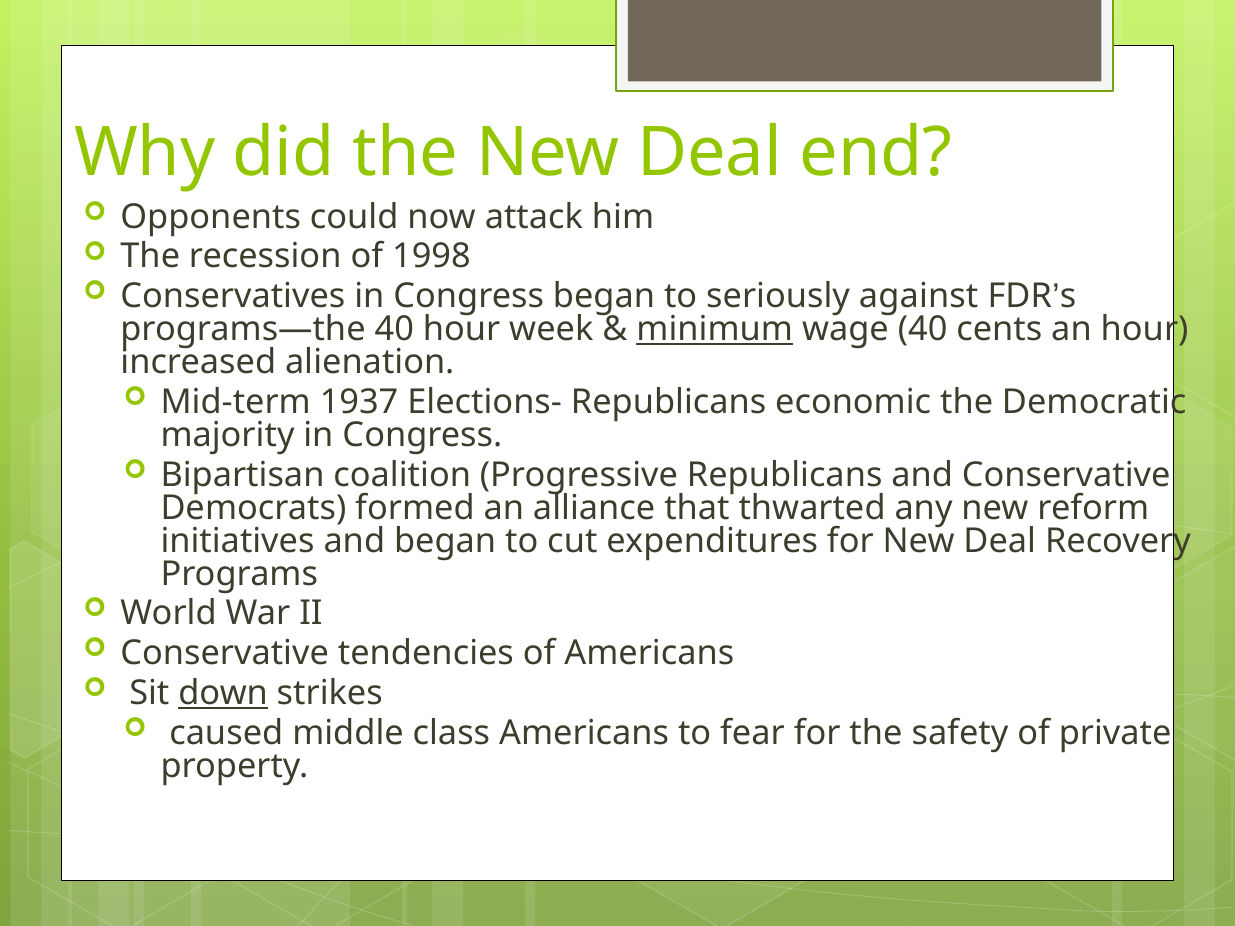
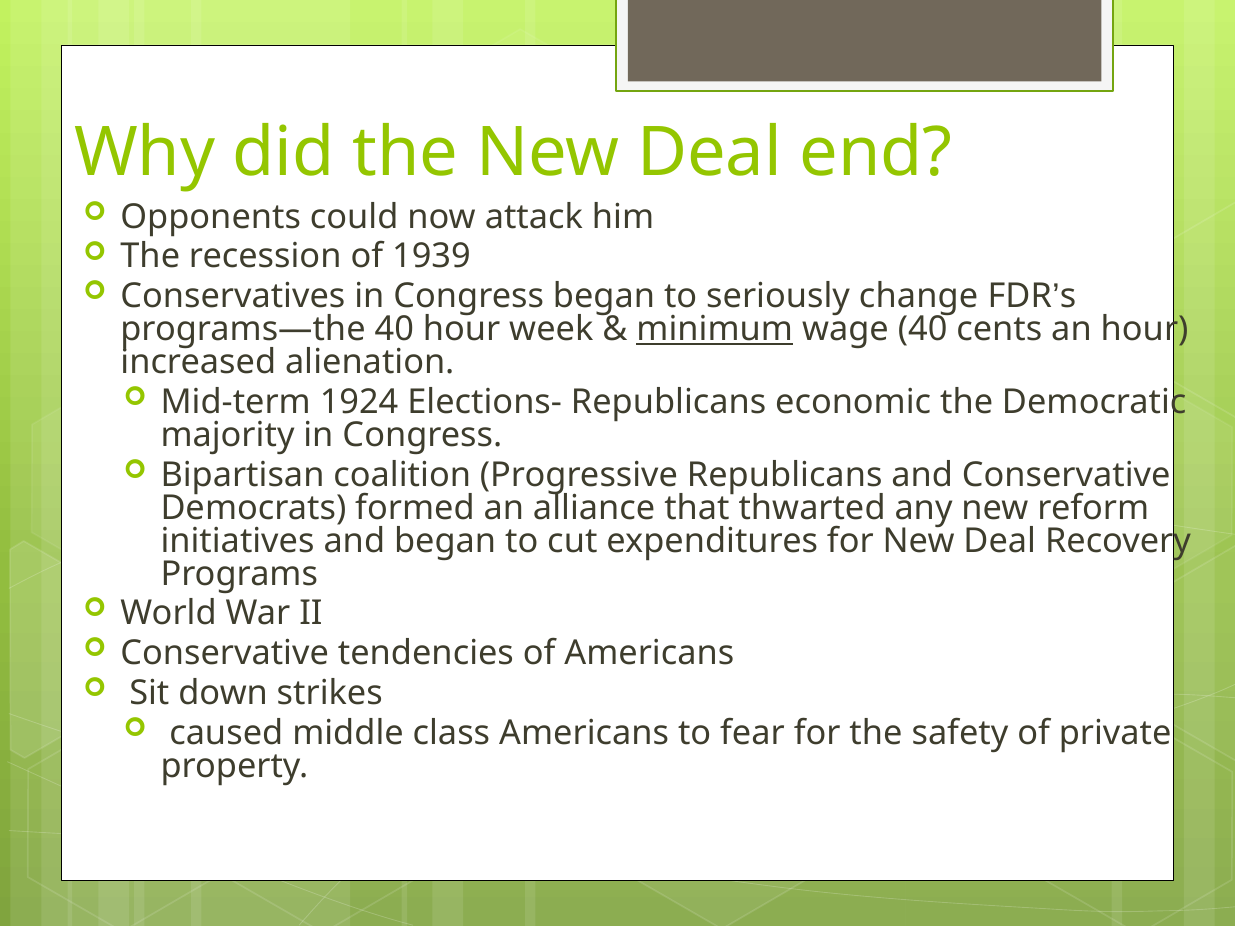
1998: 1998 -> 1939
against: against -> change
1937: 1937 -> 1924
down underline: present -> none
